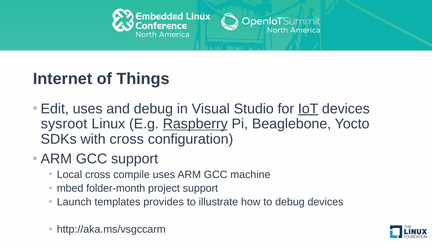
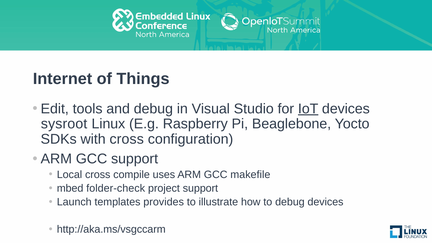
Edit uses: uses -> tools
Raspberry underline: present -> none
machine: machine -> makefile
folder-month: folder-month -> folder-check
